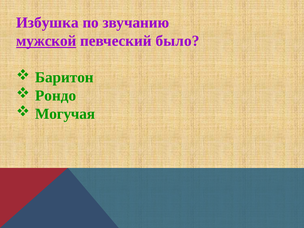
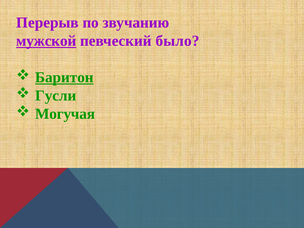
Избушка: Избушка -> Перерыв
Баритон underline: none -> present
Рондо: Рондо -> Гусли
